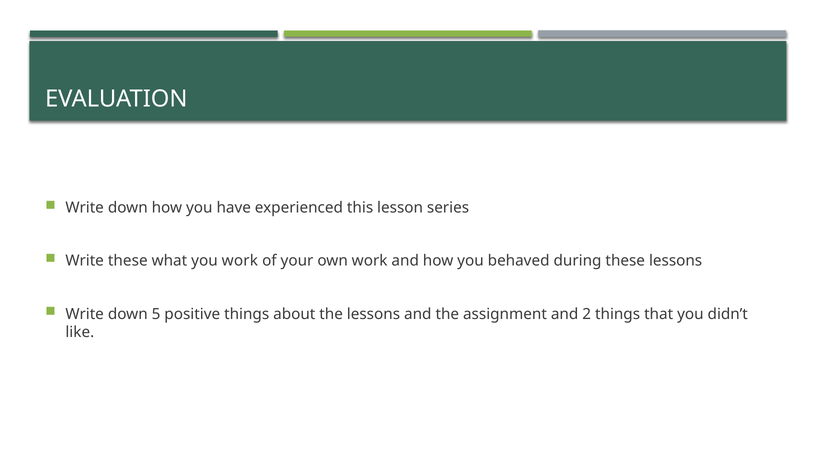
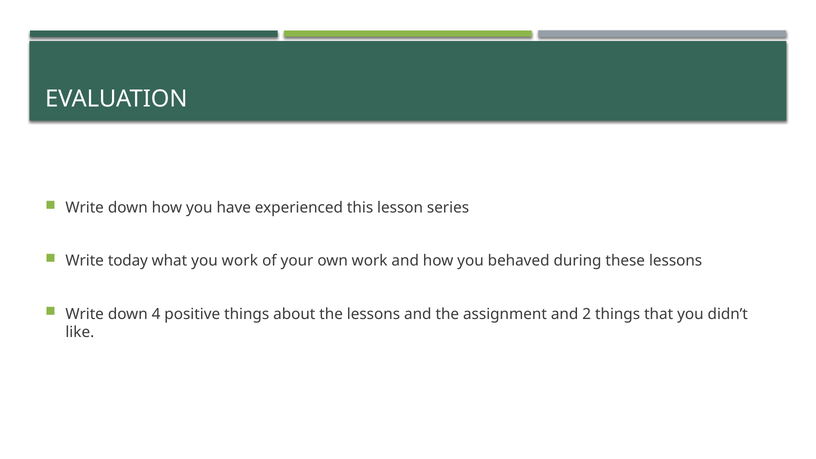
Write these: these -> today
5: 5 -> 4
